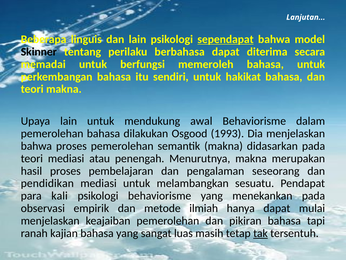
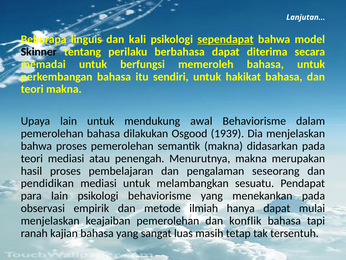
dan lain: lain -> kali
1993: 1993 -> 1939
para kali: kali -> lain
pikiran: pikiran -> konflik
tak underline: present -> none
